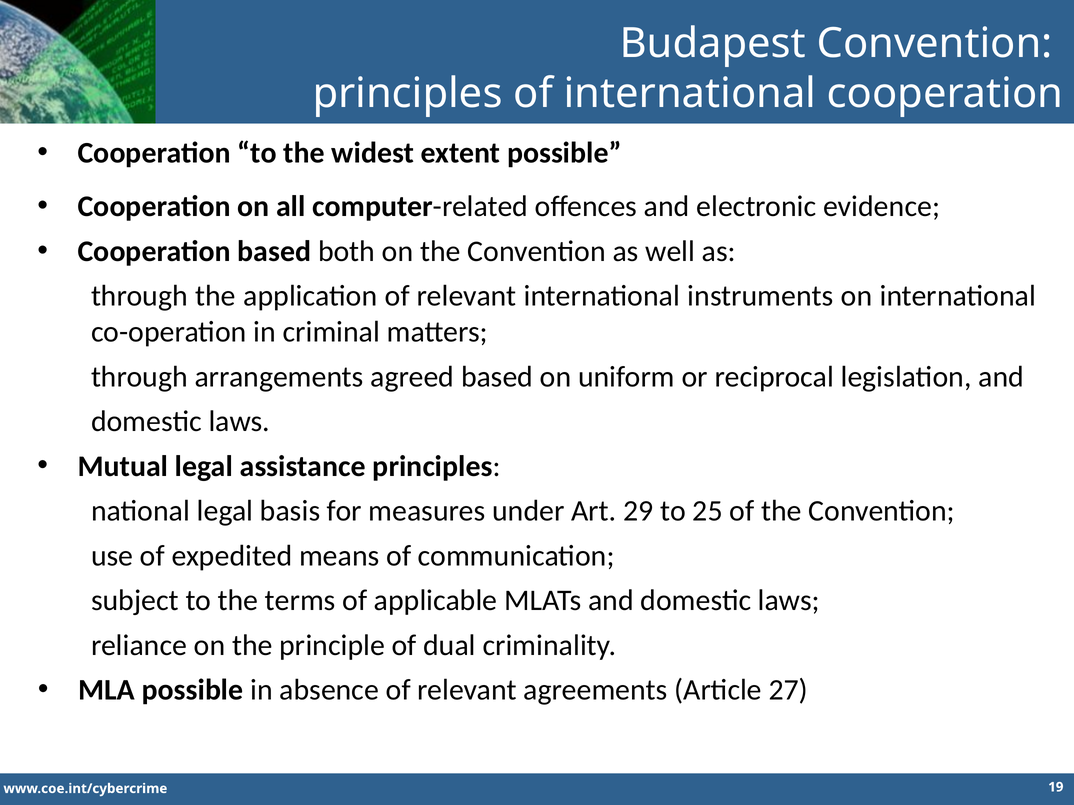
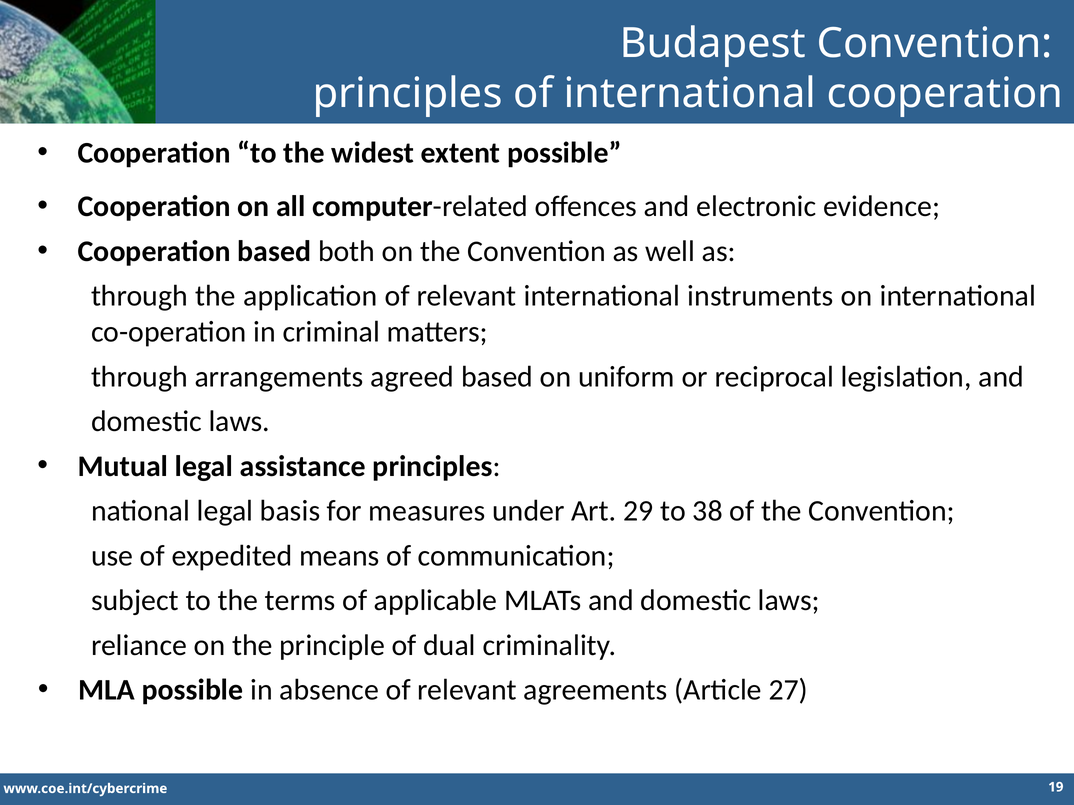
25: 25 -> 38
